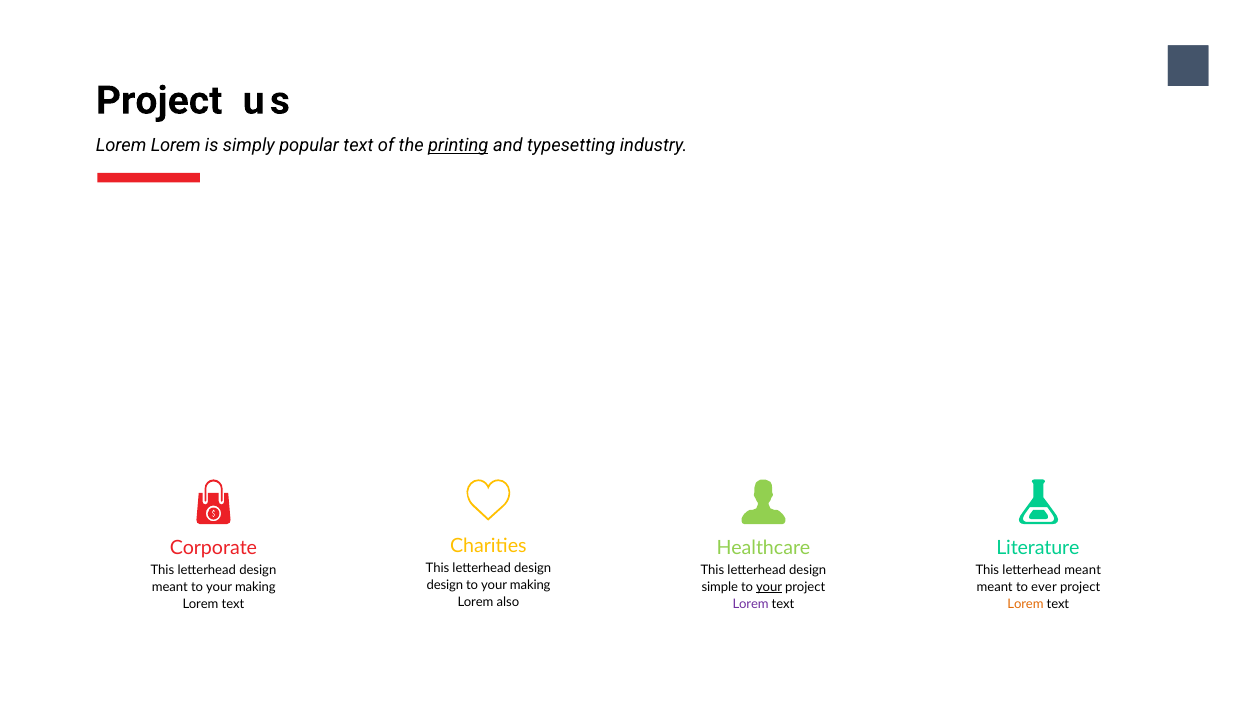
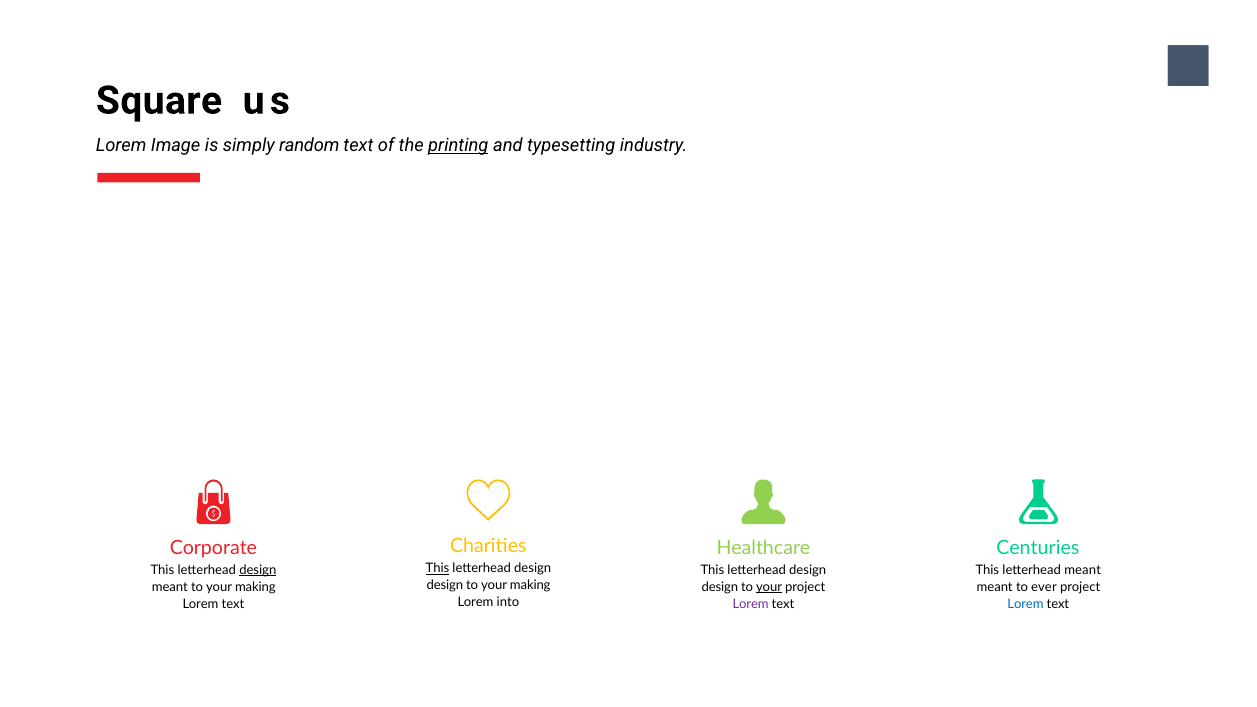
Project at (159, 101): Project -> Square
Lorem Lorem: Lorem -> Image
popular: popular -> random
Literature: Literature -> Centuries
This at (437, 568) underline: none -> present
design at (258, 570) underline: none -> present
simple at (720, 587): simple -> design
also: also -> into
Lorem at (1025, 604) colour: orange -> blue
